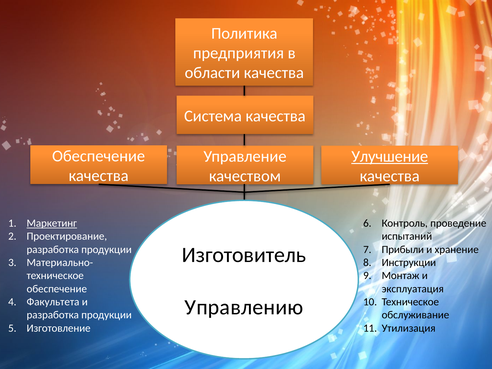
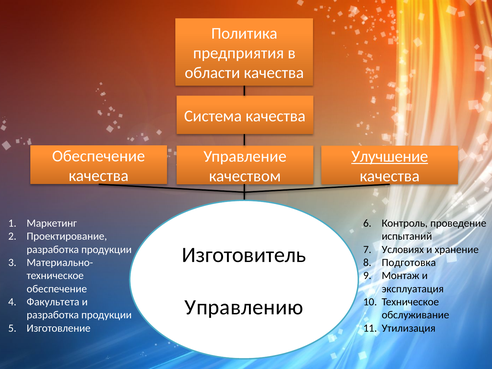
Маркетинг underline: present -> none
Прибыли: Прибыли -> Условиях
Инструкции: Инструкции -> Подготовка
